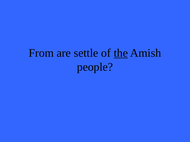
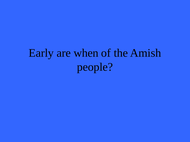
From: From -> Early
settle: settle -> when
the underline: present -> none
